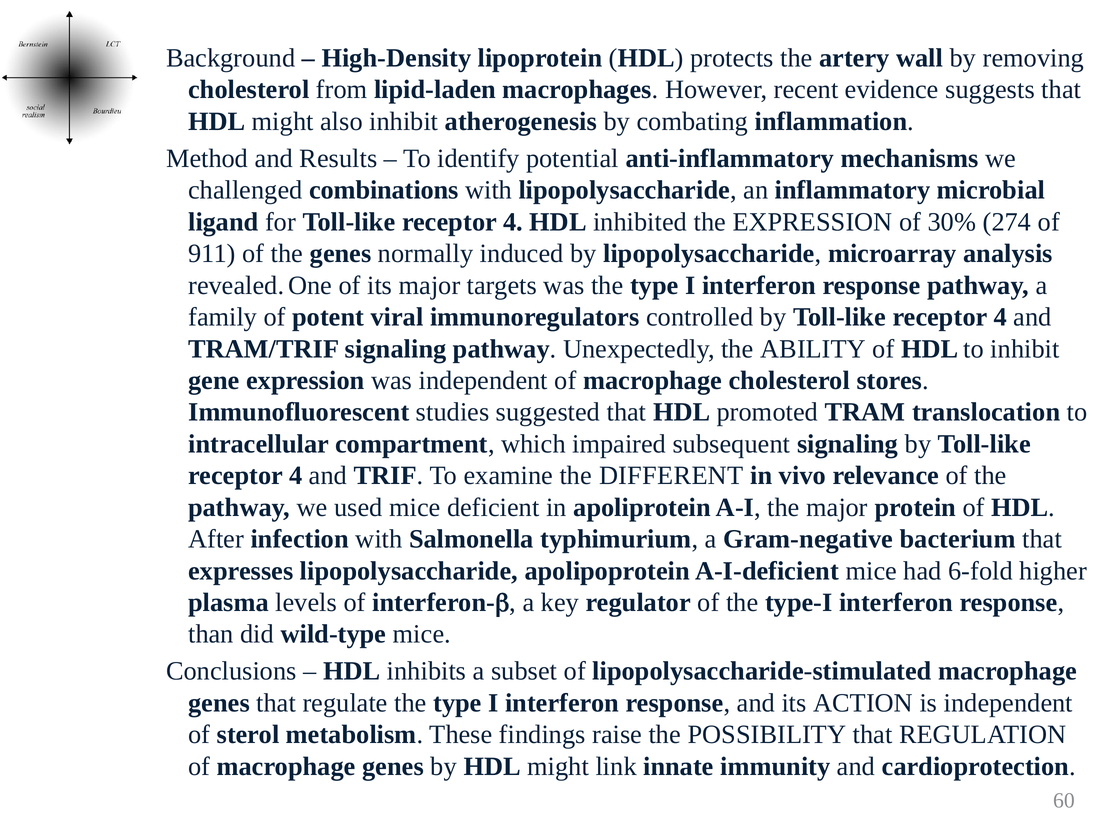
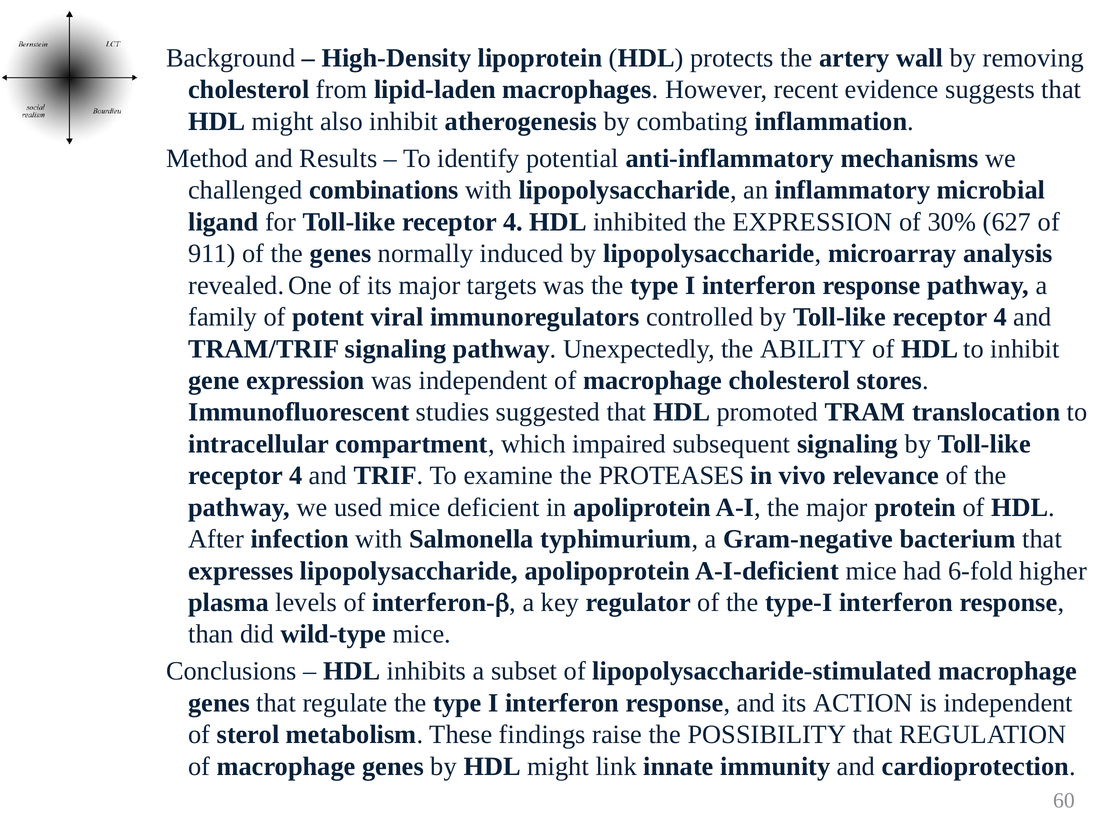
274: 274 -> 627
DIFFERENT: DIFFERENT -> PROTEASES
